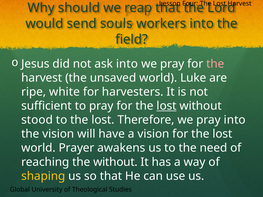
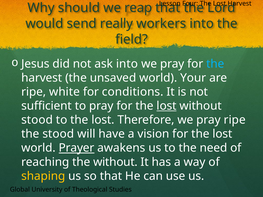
souls: souls -> really
the at (215, 64) colour: pink -> light blue
Luke: Luke -> Your
harvesters: harvesters -> conditions
pray into: into -> ripe
the vision: vision -> stood
Prayer underline: none -> present
